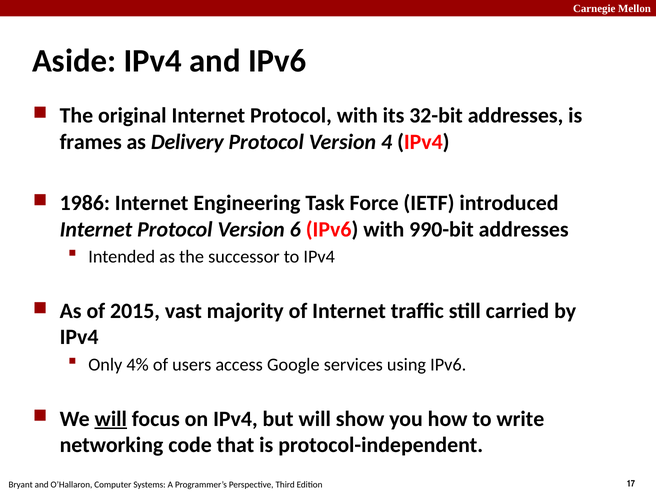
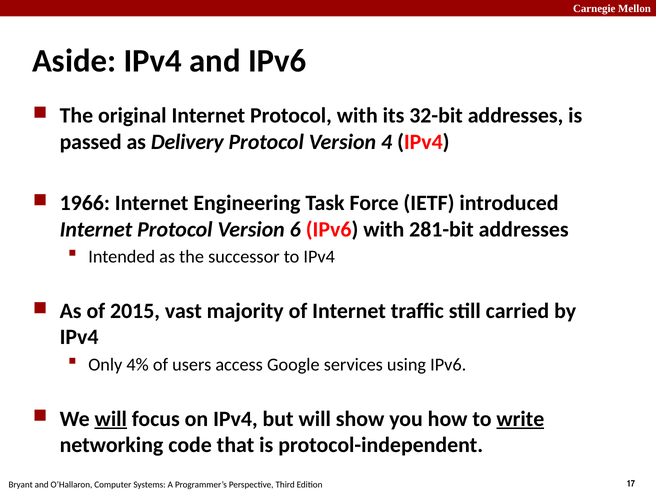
frames: frames -> passed
1986: 1986 -> 1966
990-bit: 990-bit -> 281-bit
write underline: none -> present
